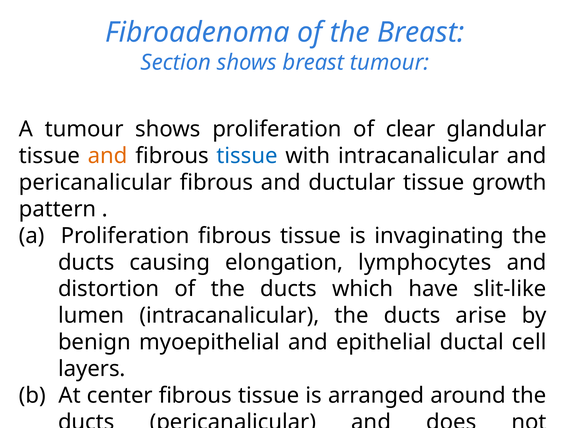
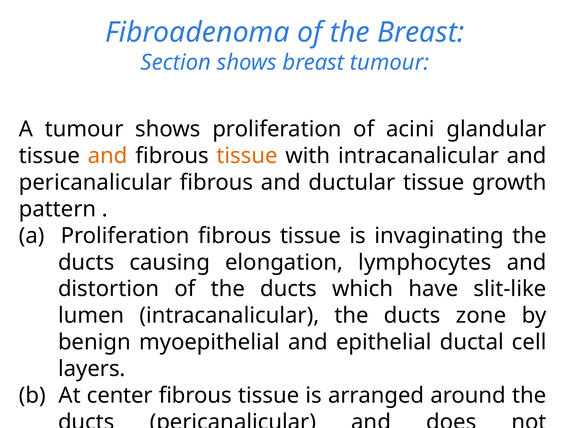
clear: clear -> acini
tissue at (247, 156) colour: blue -> orange
arise: arise -> zone
